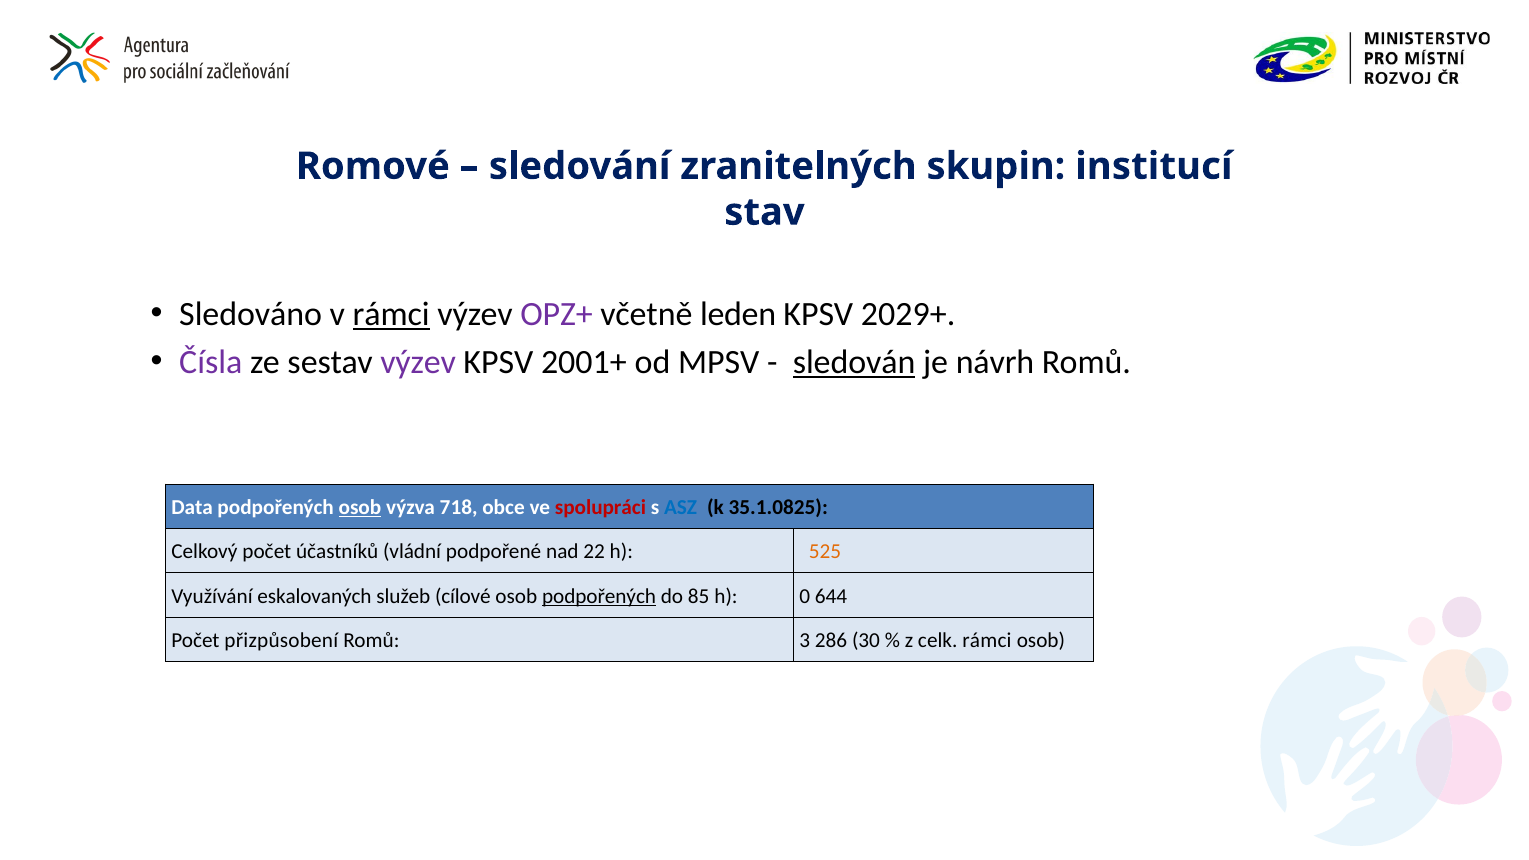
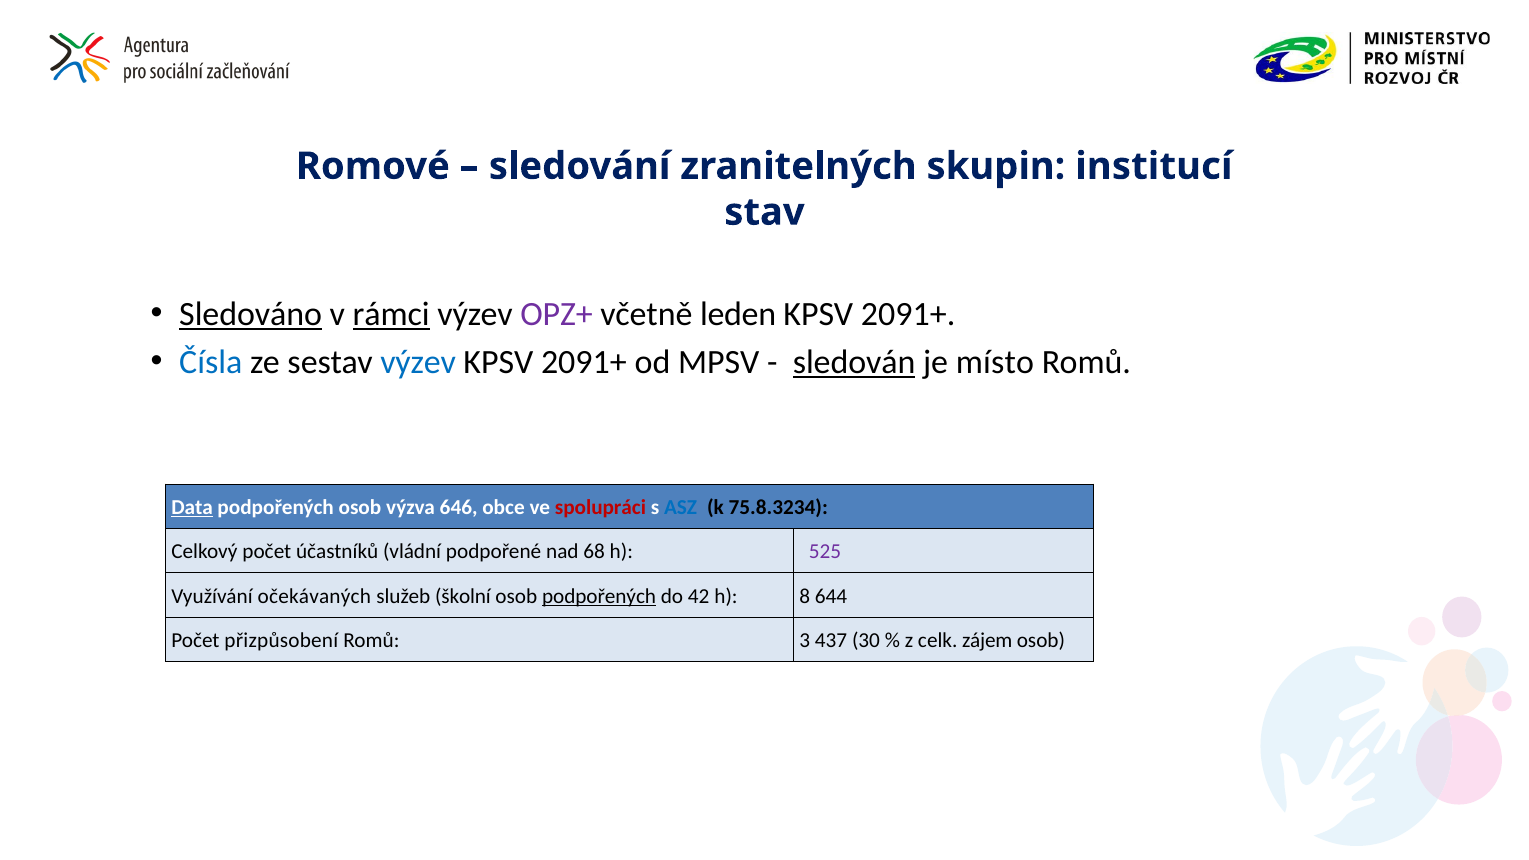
Sledováno underline: none -> present
2029+ at (908, 314): 2029+ -> 2091+
Čísla colour: purple -> blue
výzev at (418, 362) colour: purple -> blue
2001+ at (584, 362): 2001+ -> 2091+
návrh: návrh -> místo
Data underline: none -> present
osob at (360, 508) underline: present -> none
718: 718 -> 646
35.1.0825: 35.1.0825 -> 75.8.3234
22: 22 -> 68
525 colour: orange -> purple
eskalovaných: eskalovaných -> očekávaných
cílové: cílové -> školní
85: 85 -> 42
0: 0 -> 8
286: 286 -> 437
celk rámci: rámci -> zájem
